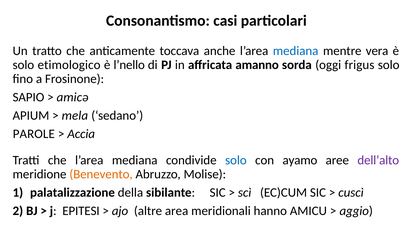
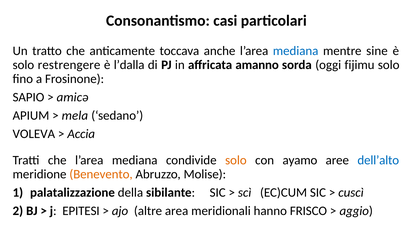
vera: vera -> sine
etimologico: etimologico -> restrengere
l’nello: l’nello -> l’dalla
frigus: frigus -> fijimu
PAROLE: PAROLE -> VOLEVA
solo at (236, 160) colour: blue -> orange
dell’alto colour: purple -> blue
AMICU: AMICU -> FRISCO
